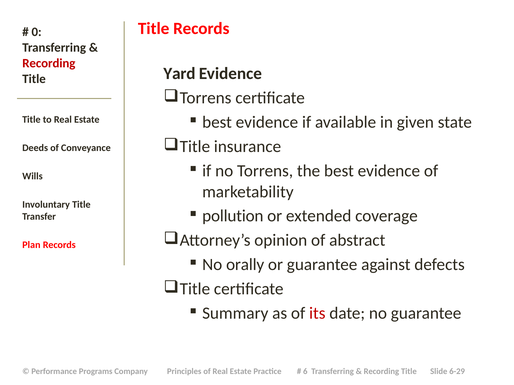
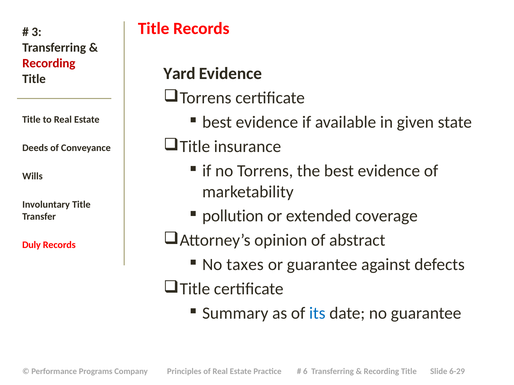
0: 0 -> 3
Plan: Plan -> Duly
orally: orally -> taxes
its colour: red -> blue
